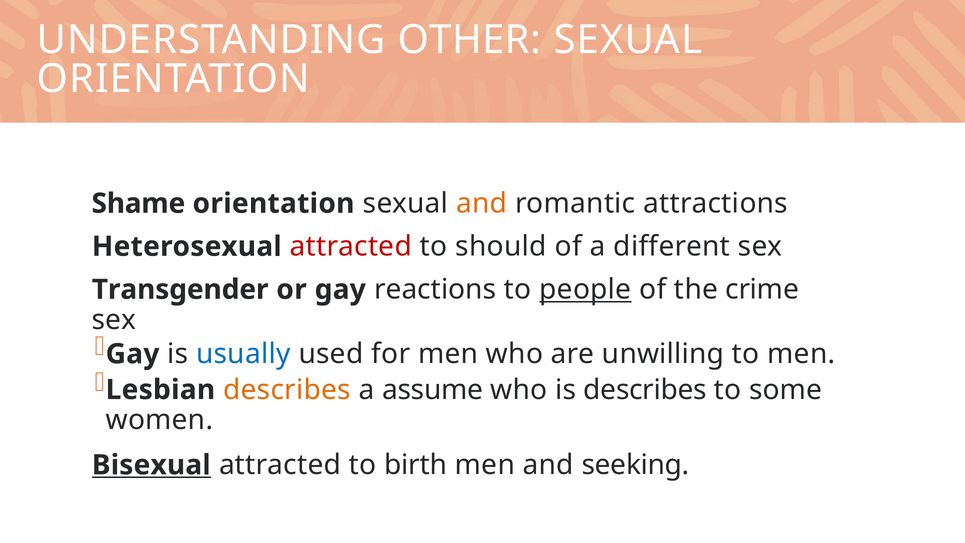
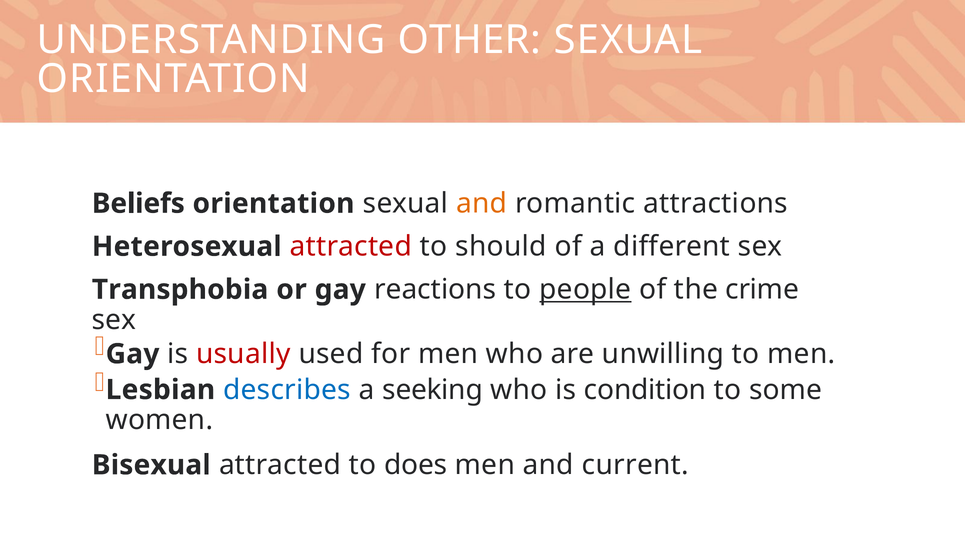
Shame: Shame -> Beliefs
Transgender: Transgender -> Transphobia
usually colour: blue -> red
describes at (287, 390) colour: orange -> blue
assume: assume -> seeking
is describes: describes -> condition
Bisexual underline: present -> none
birth: birth -> does
seeking: seeking -> current
